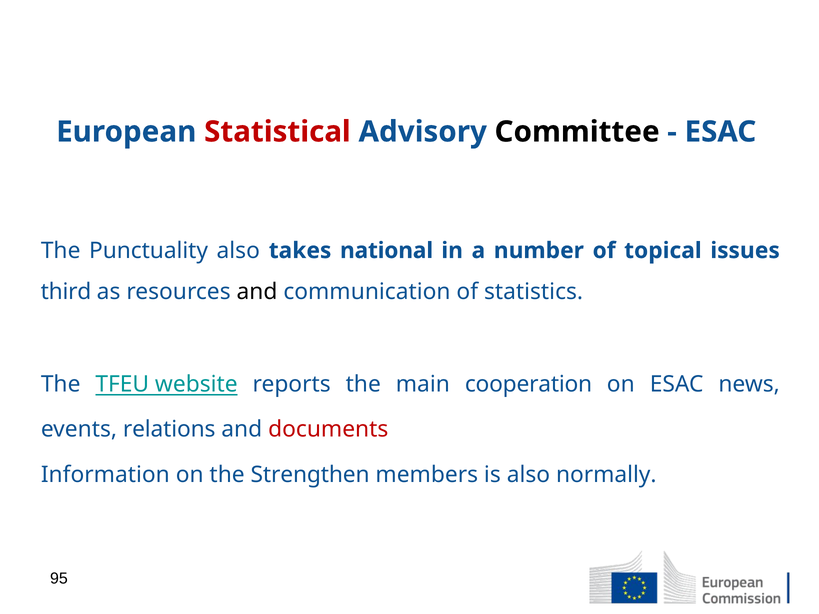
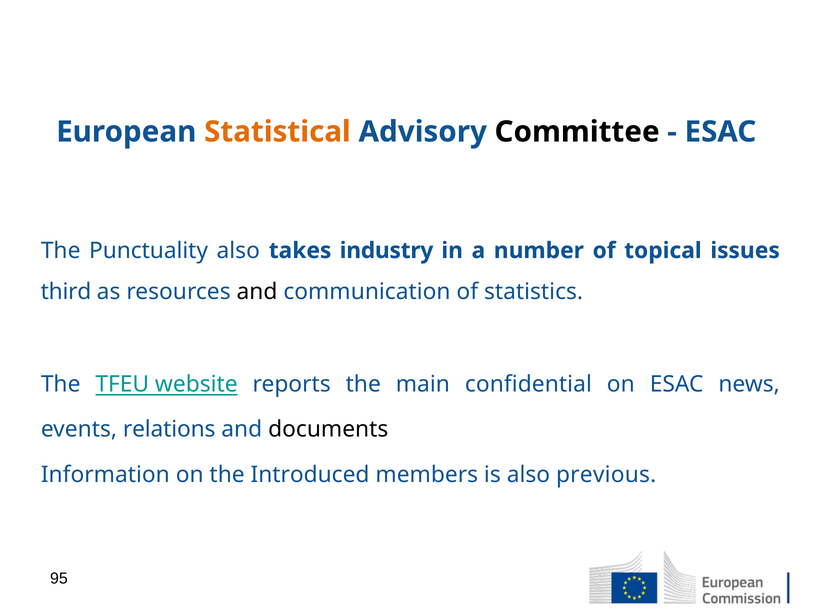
Statistical colour: red -> orange
national: national -> industry
cooperation: cooperation -> confidential
documents colour: red -> black
Strengthen: Strengthen -> Introduced
normally: normally -> previous
